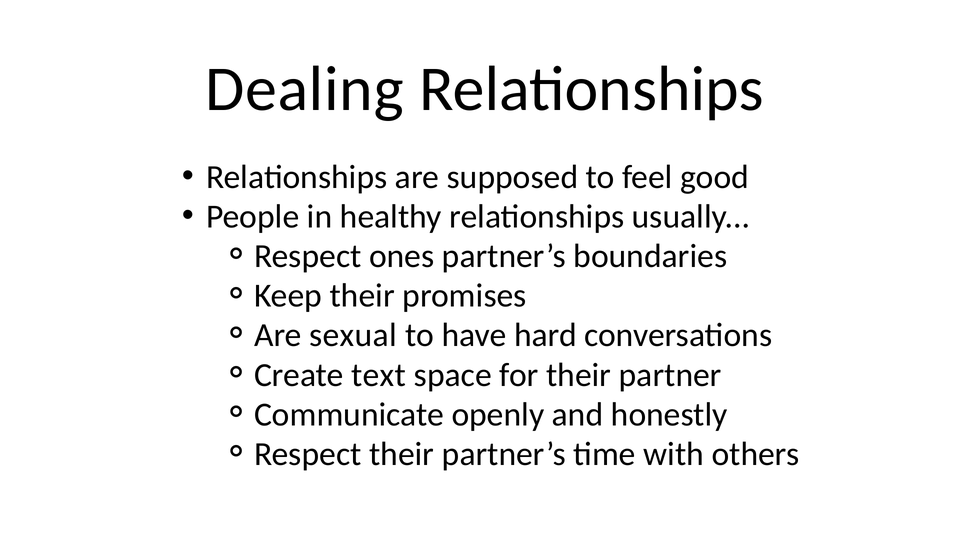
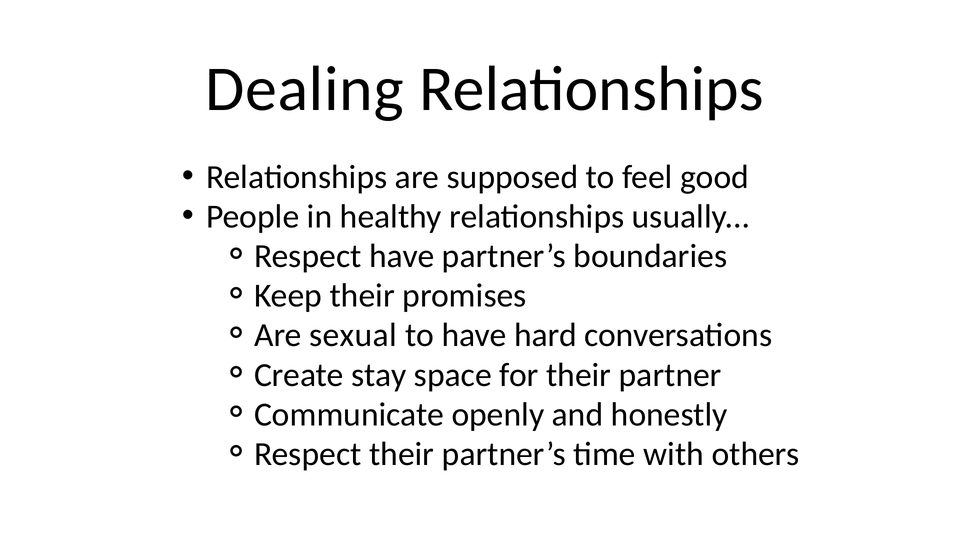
Respect ones: ones -> have
text: text -> stay
